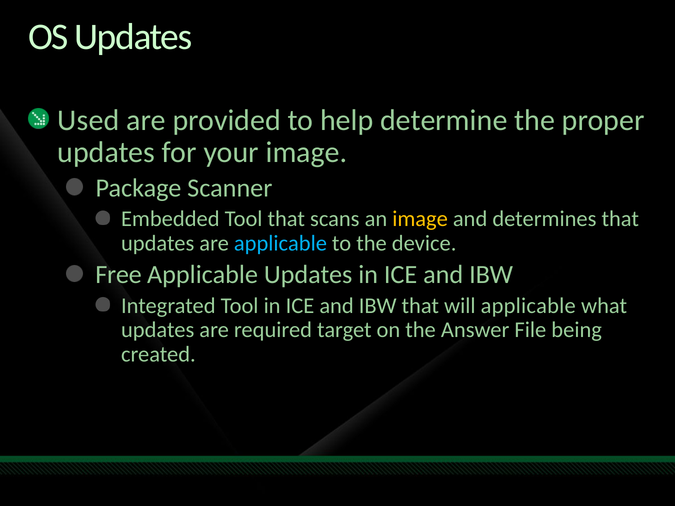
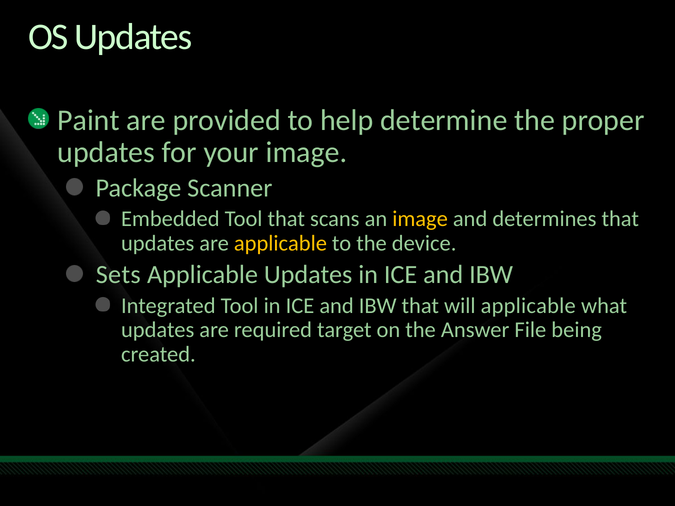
Used: Used -> Paint
applicable at (280, 243) colour: light blue -> yellow
Free: Free -> Sets
